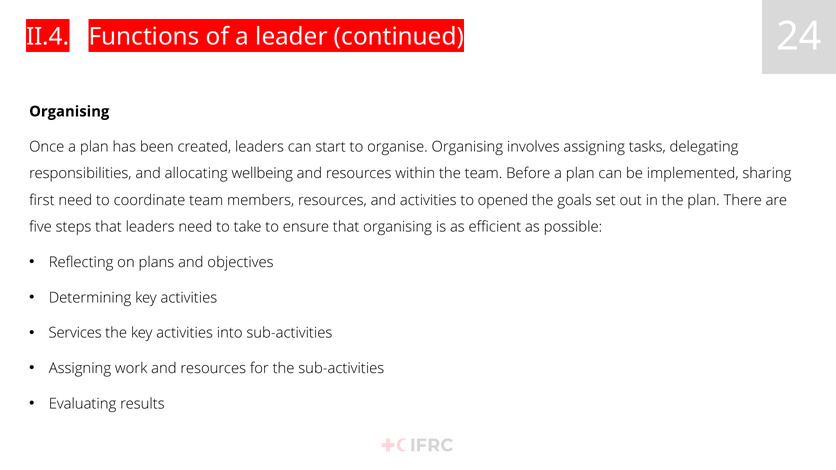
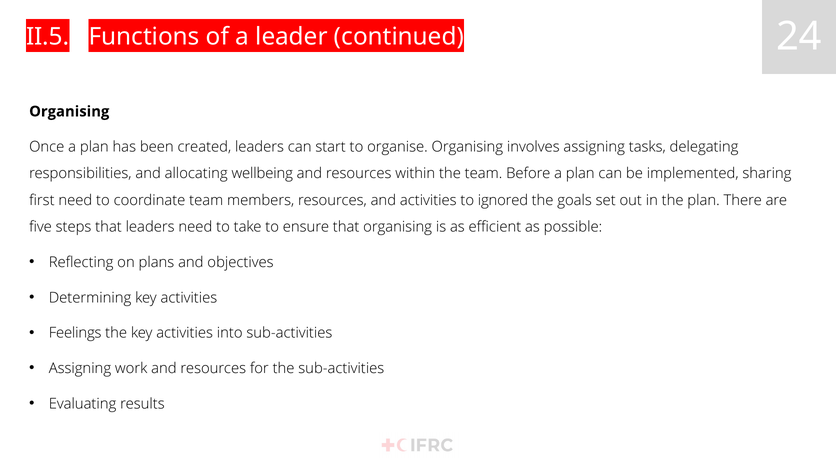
II.4: II.4 -> II.5
opened: opened -> ignored
Services: Services -> Feelings
